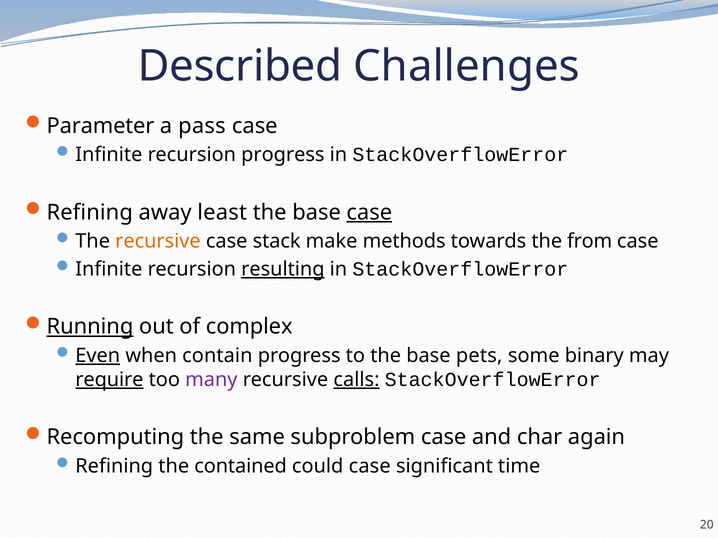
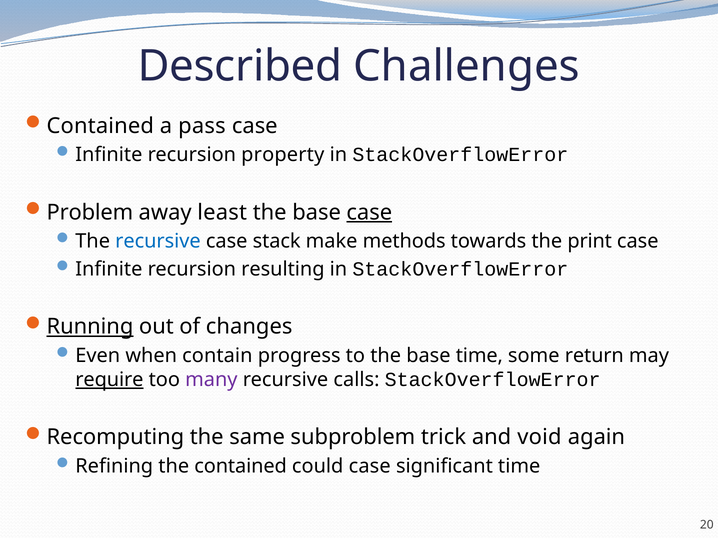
Parameter at (100, 126): Parameter -> Contained
recursion progress: progress -> property
Refining at (90, 213): Refining -> Problem
recursive at (158, 242) colour: orange -> blue
from: from -> print
resulting underline: present -> none
complex: complex -> changes
Even underline: present -> none
base pets: pets -> time
binary: binary -> return
calls underline: present -> none
subproblem case: case -> trick
char: char -> void
